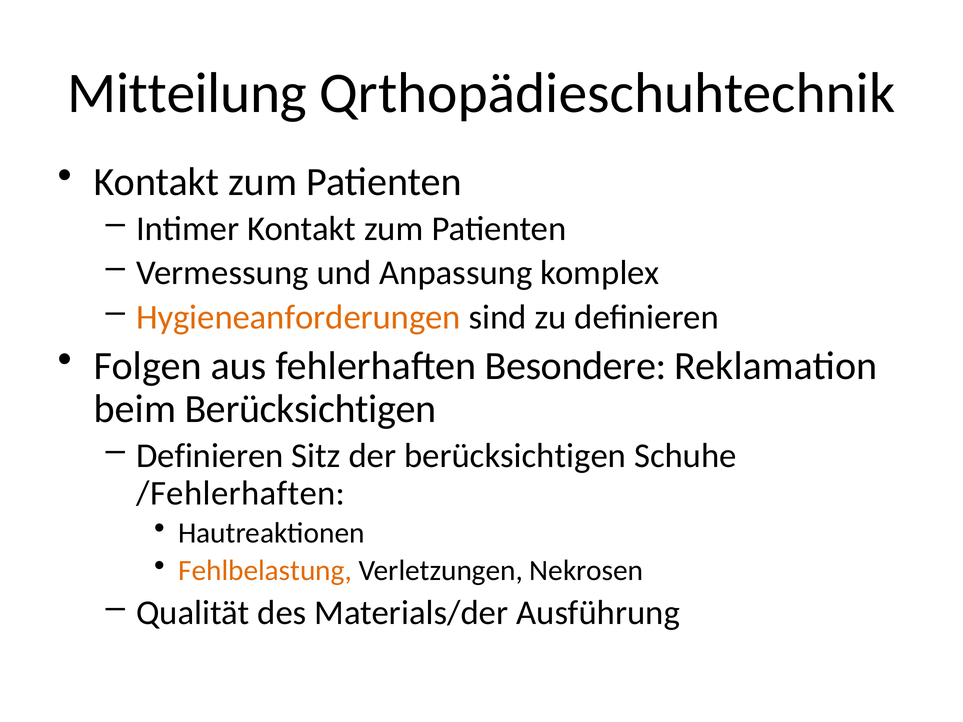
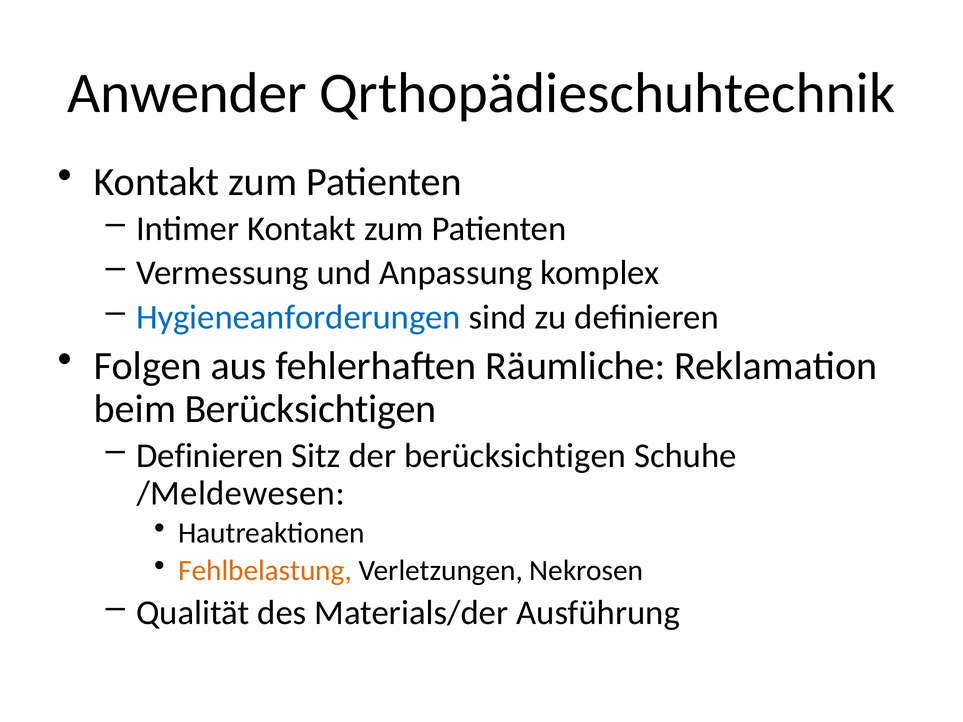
Mitteilung: Mitteilung -> Anwender
Hygieneanforderungen colour: orange -> blue
Besondere: Besondere -> Räumliche
/Fehlerhaften: /Fehlerhaften -> /Meldewesen
